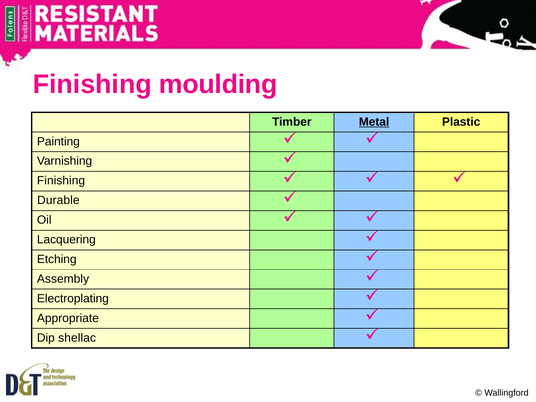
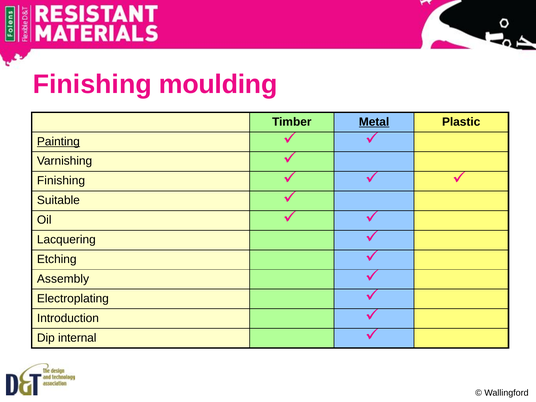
Painting underline: none -> present
Durable: Durable -> Suitable
Appropriate: Appropriate -> Introduction
shellac: shellac -> internal
